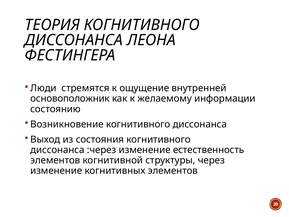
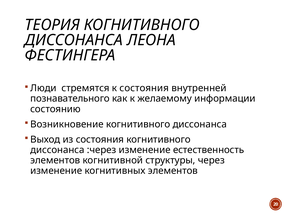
к ощущение: ощущение -> состояния
основоположник: основоположник -> познавательного
